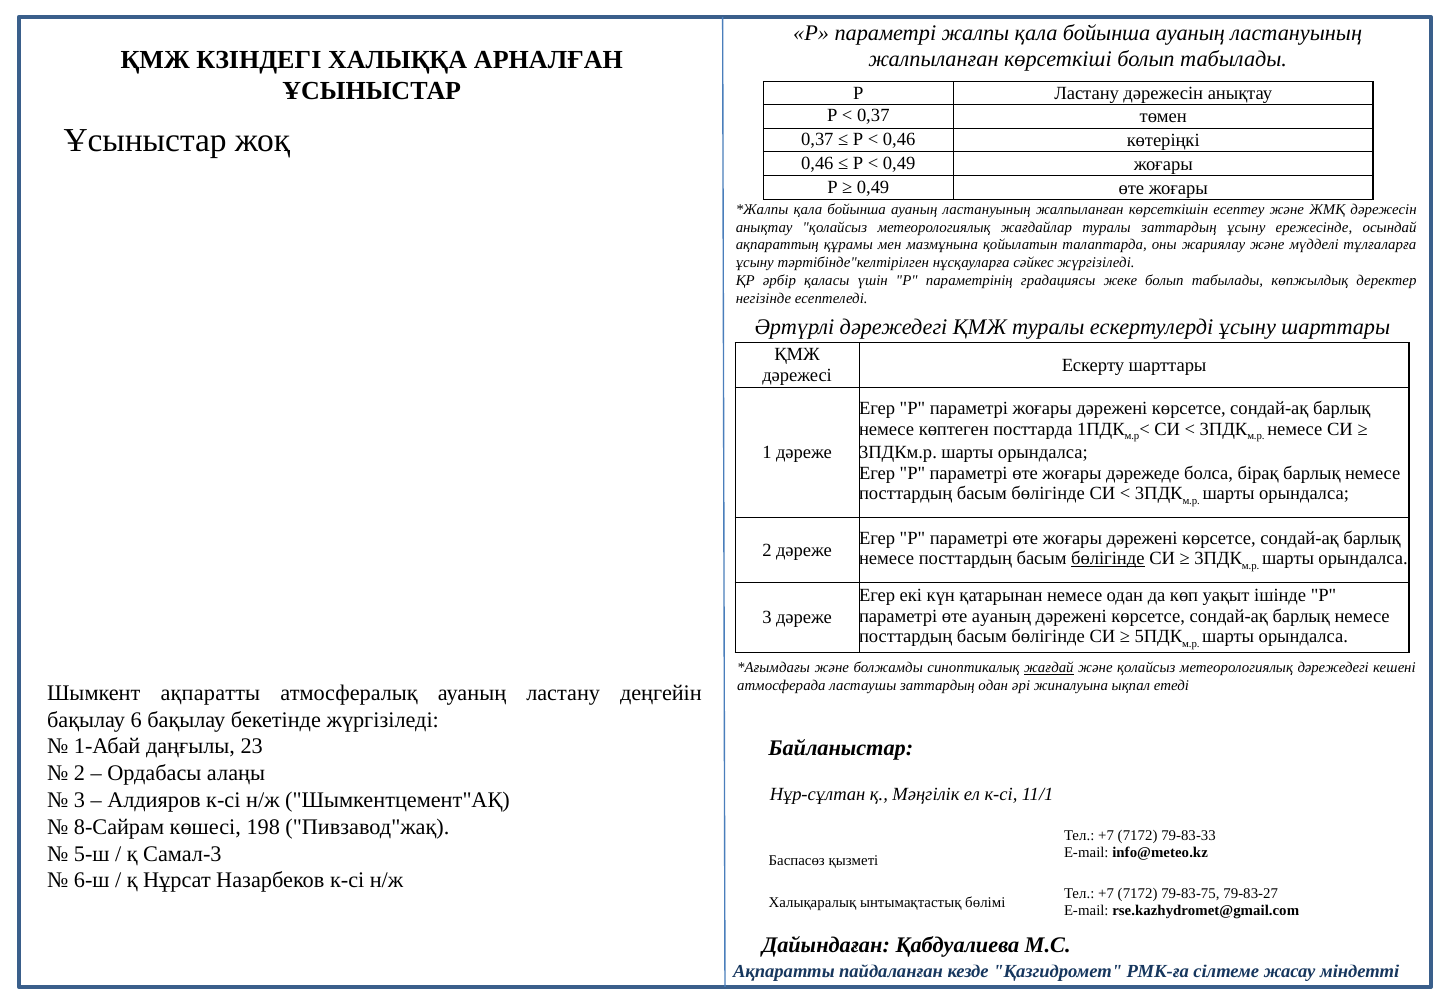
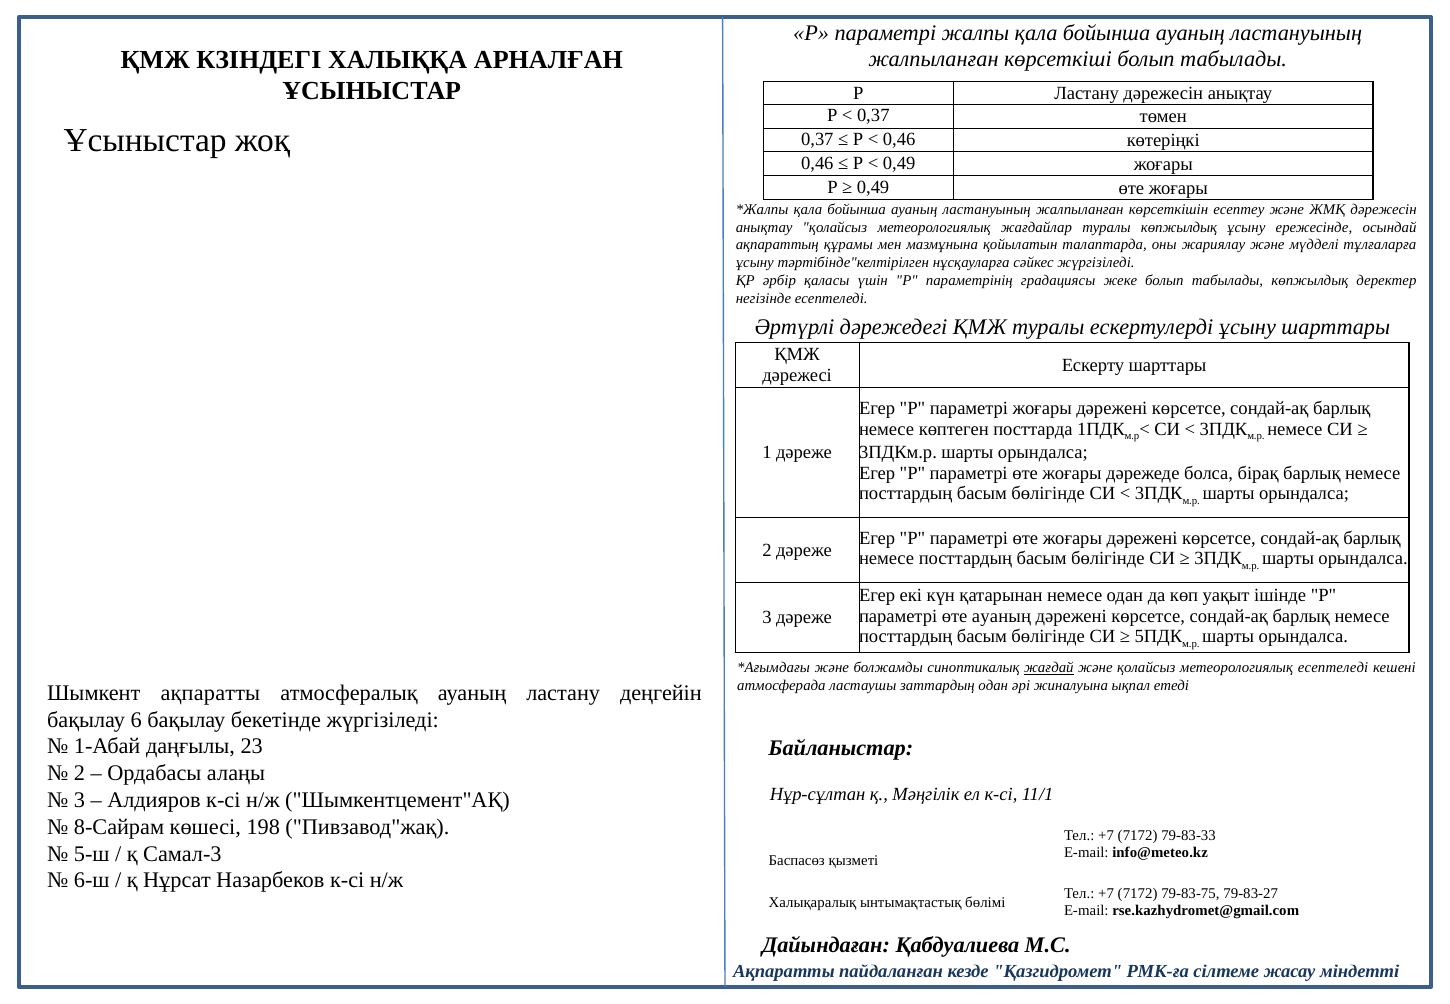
туралы заттардың: заттардың -> көпжылдық
бөлігінде at (1108, 559) underline: present -> none
метеорологиялық дәрежедегі: дәрежедегі -> есептеледі
